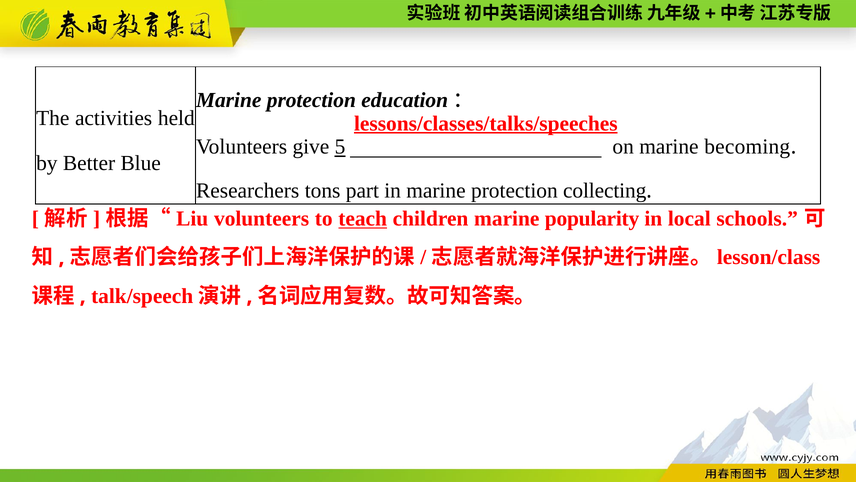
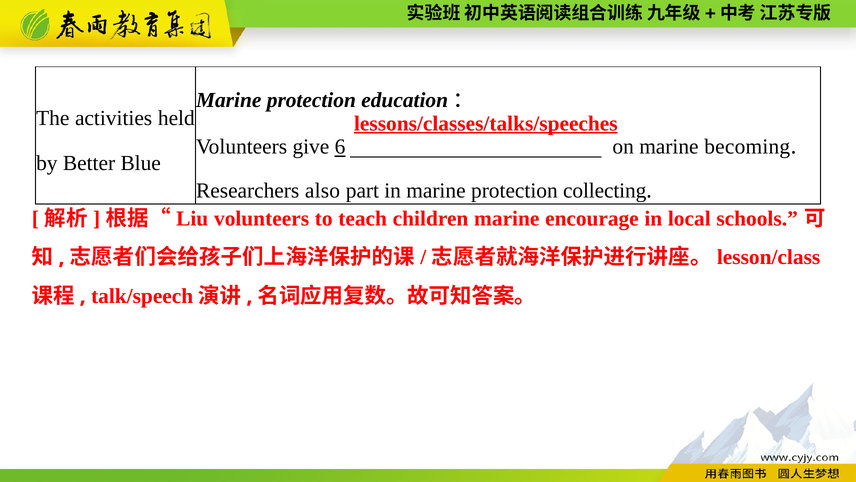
5: 5 -> 6
tons: tons -> also
teach underline: present -> none
popularity: popularity -> encourage
